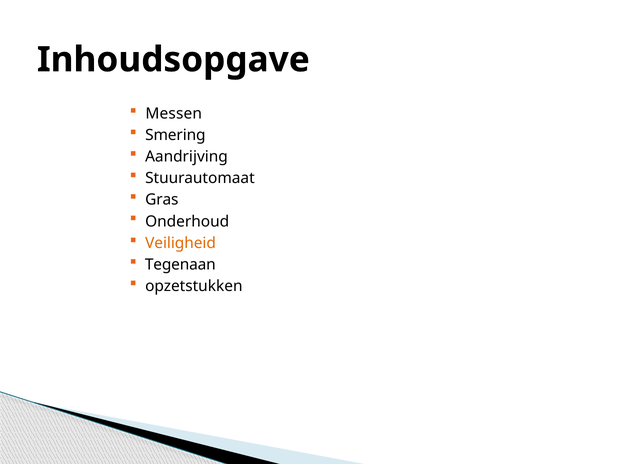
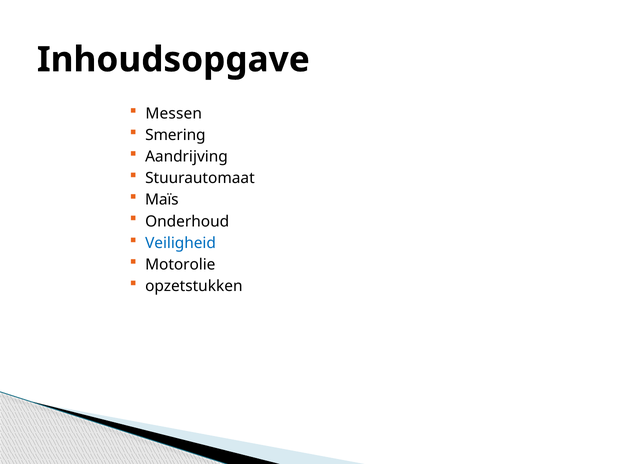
Gras: Gras -> Maïs
Veiligheid colour: orange -> blue
Tegenaan: Tegenaan -> Motorolie
